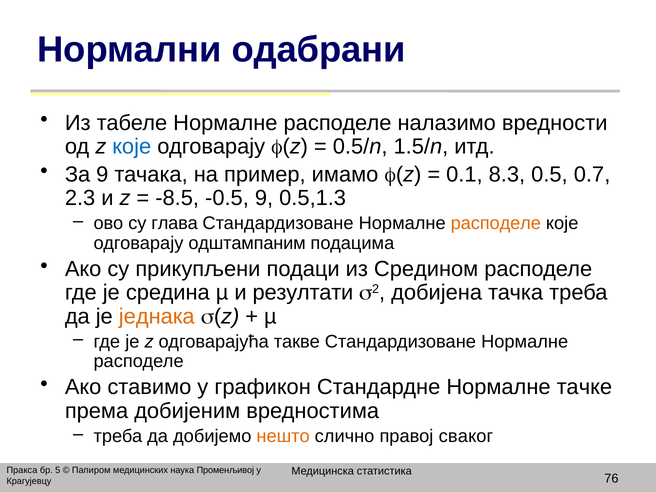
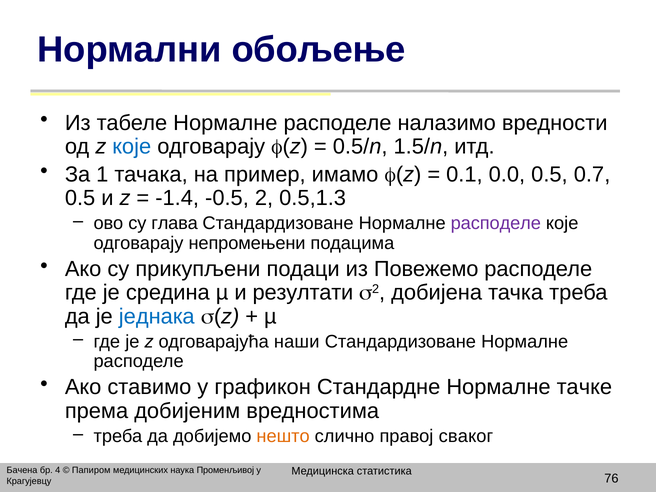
одабрани: одабрани -> обољење
За 9: 9 -> 1
8.3: 8.3 -> 0.0
2.3 at (80, 198): 2.3 -> 0.5
-8.5: -8.5 -> -1.4
-0.5 9: 9 -> 2
расподеле at (496, 223) colour: orange -> purple
одштампаним: одштампаним -> непромењени
Средином: Средином -> Повежемо
једнака colour: orange -> blue
такве: такве -> наши
Пракса: Пракса -> Бачена
5: 5 -> 4
